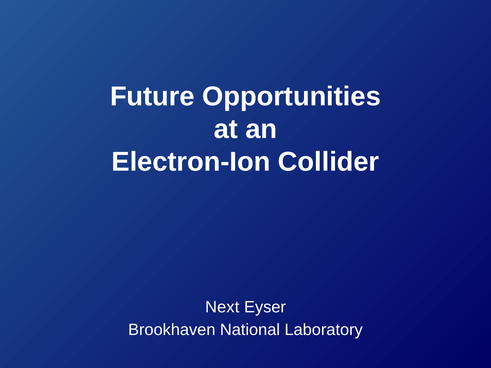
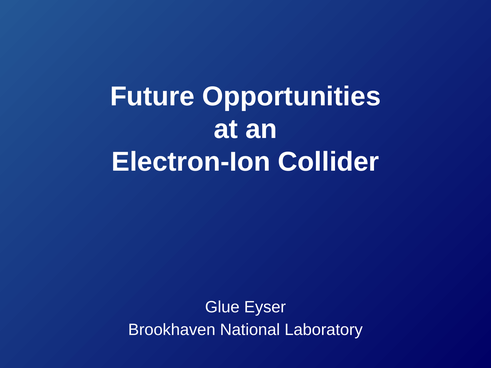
Next: Next -> Glue
